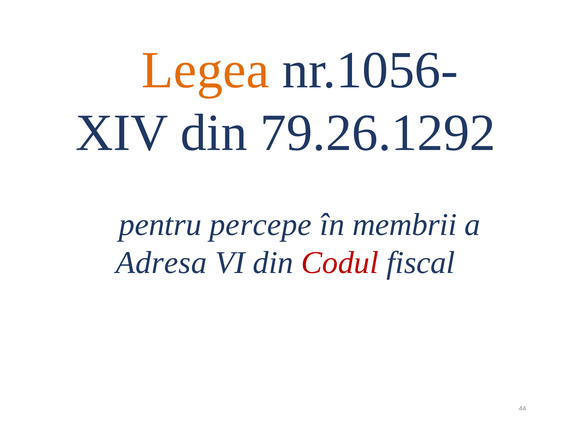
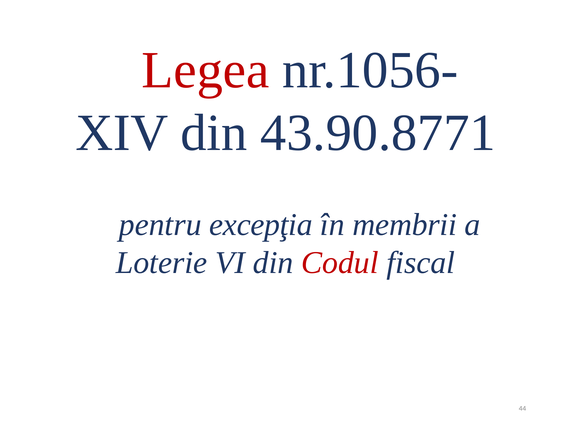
Legea colour: orange -> red
79.26.1292: 79.26.1292 -> 43.90.8771
percepe: percepe -> excepţia
Adresa: Adresa -> Loterie
